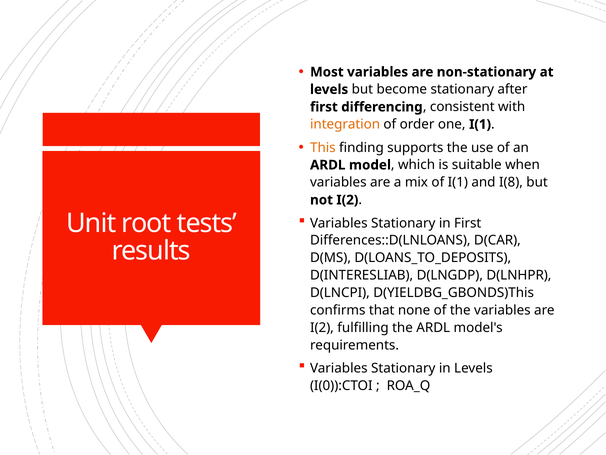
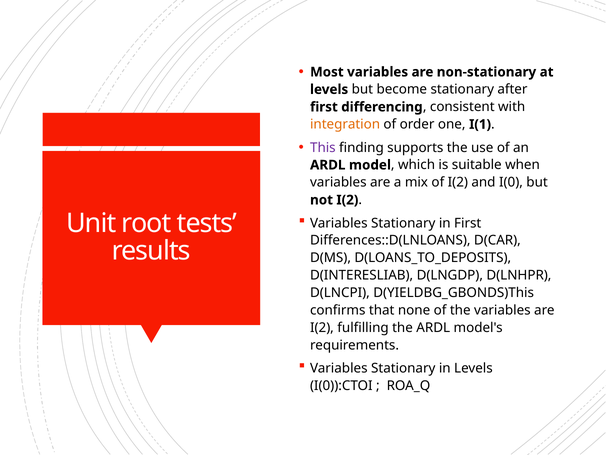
This colour: orange -> purple
of I(1: I(1 -> I(2
I(8: I(8 -> I(0
